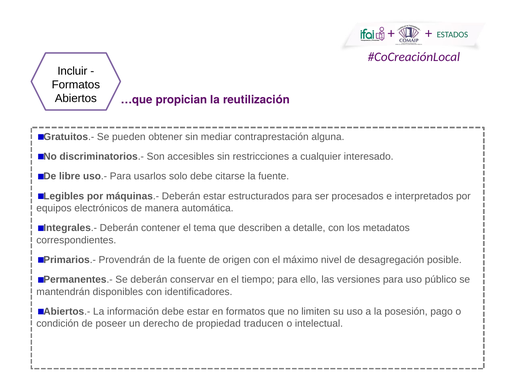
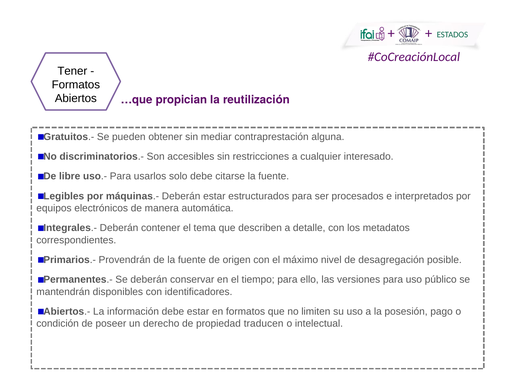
Incluir: Incluir -> Tener
